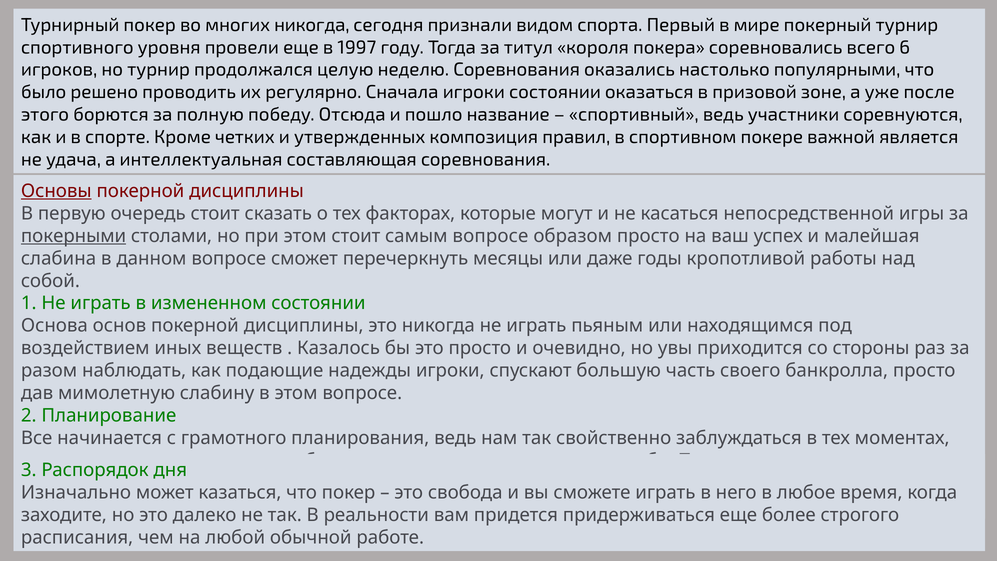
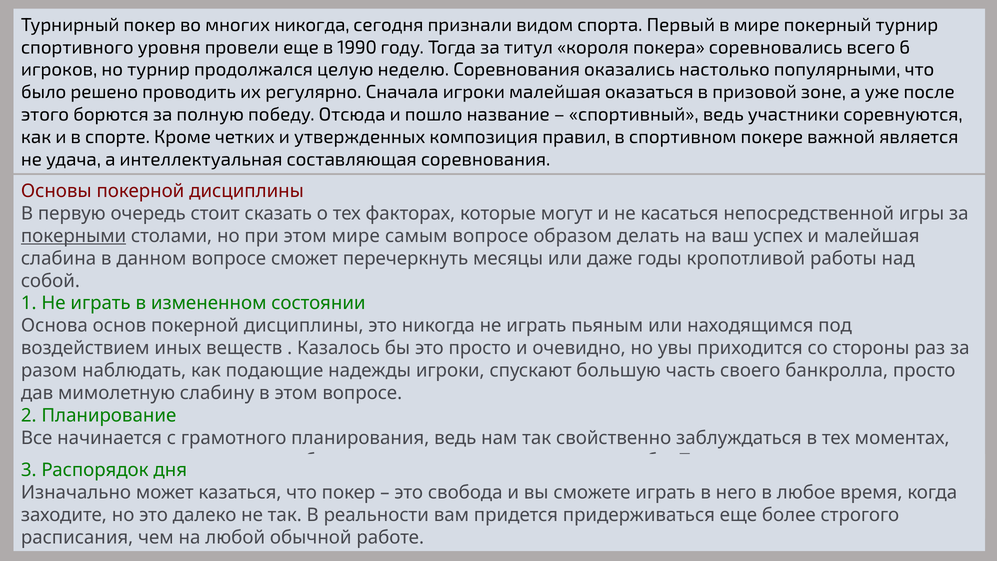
1997: 1997 -> 1990
игроки состоянии: состоянии -> малейшая
Основы underline: present -> none
этом стоит: стоит -> мире
образом просто: просто -> делать
